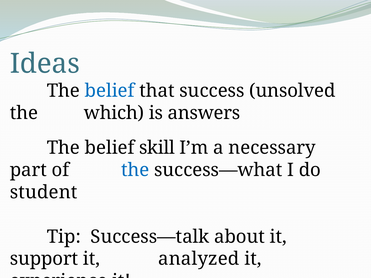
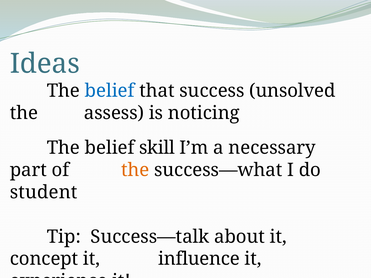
which: which -> assess
answers: answers -> noticing
the at (135, 170) colour: blue -> orange
support: support -> concept
analyzed: analyzed -> influence
